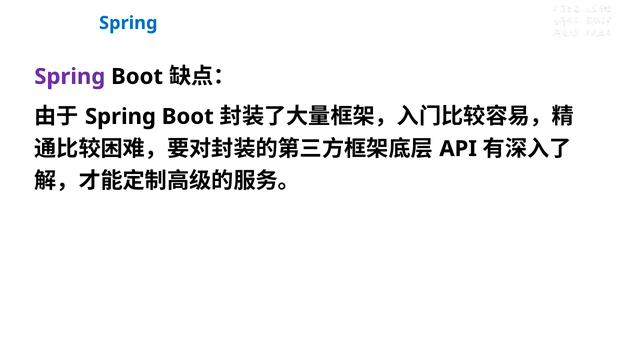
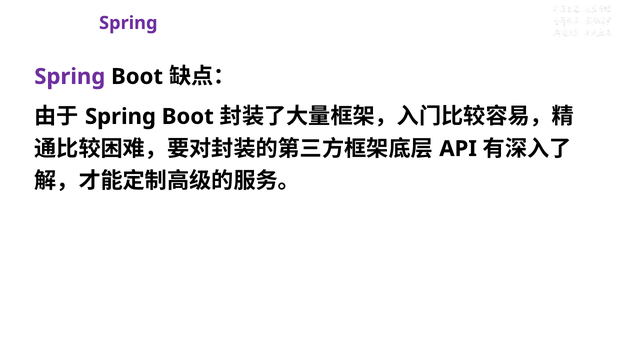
Spring at (128, 23) colour: blue -> purple
